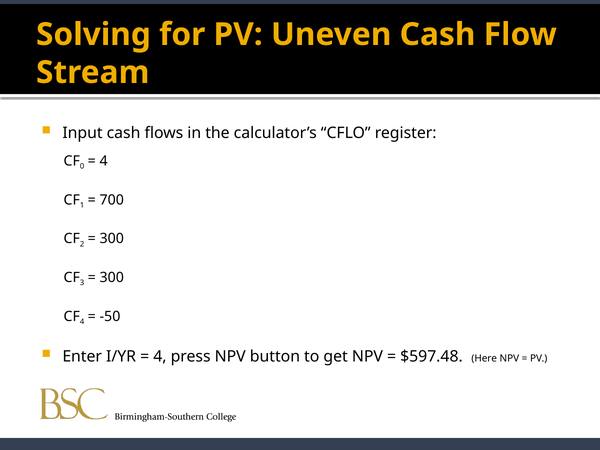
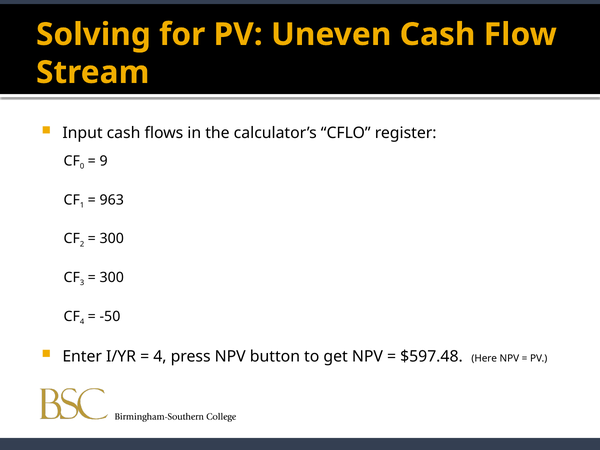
4 at (104, 161): 4 -> 9
700: 700 -> 963
